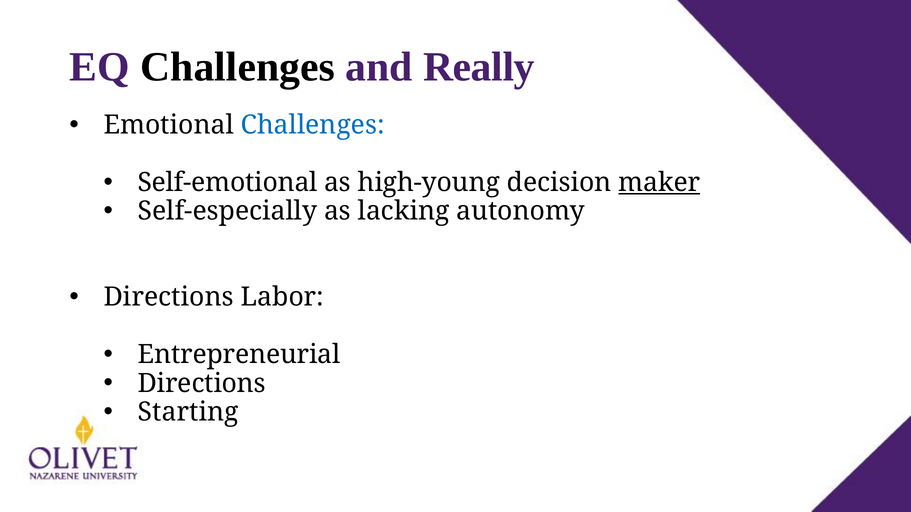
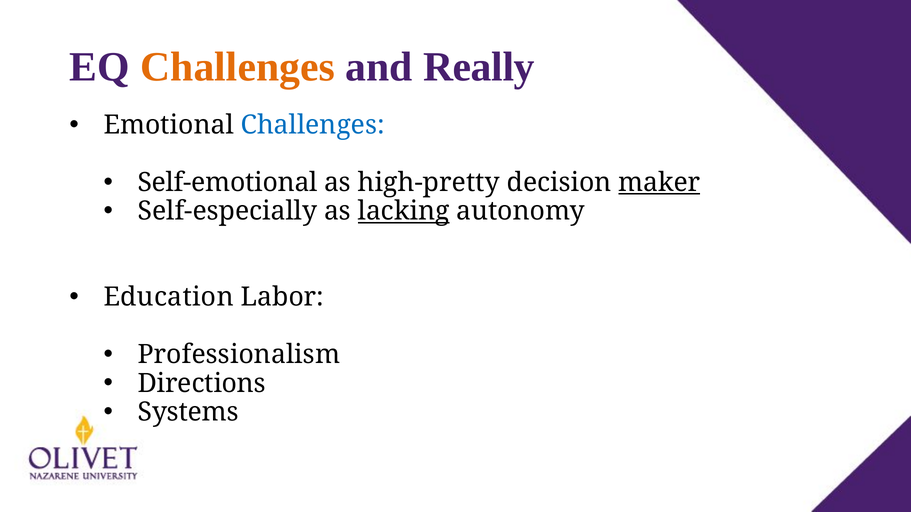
Challenges at (237, 67) colour: black -> orange
high-young: high-young -> high-pretty
lacking underline: none -> present
Directions at (169, 297): Directions -> Education
Entrepreneurial: Entrepreneurial -> Professionalism
Starting: Starting -> Systems
